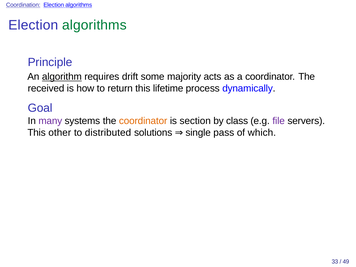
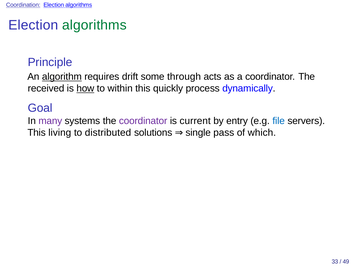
majority: majority -> through
how underline: none -> present
return: return -> within
lifetime: lifetime -> quickly
coordinator at (143, 121) colour: orange -> purple
section: section -> current
class: class -> entry
file colour: purple -> blue
other: other -> living
